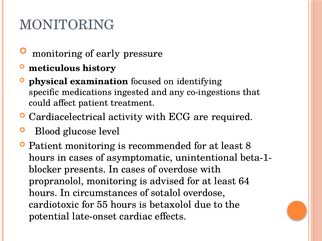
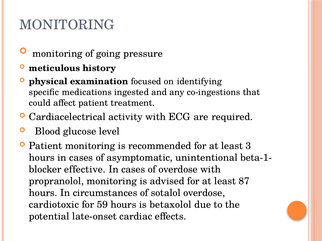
early: early -> going
8: 8 -> 3
presents: presents -> effective
64: 64 -> 87
55: 55 -> 59
